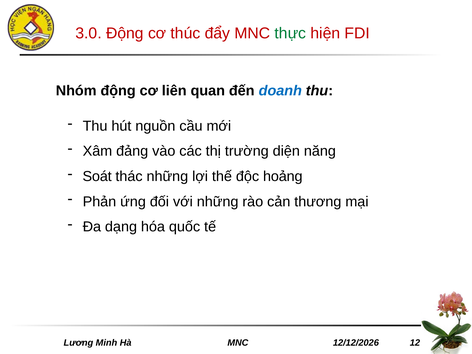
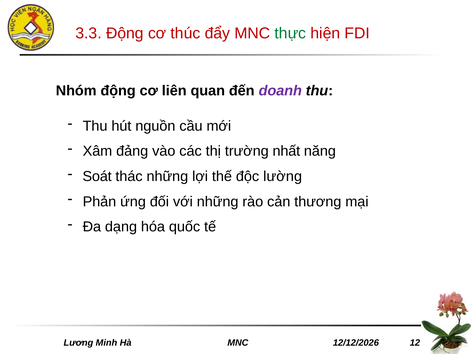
3.0: 3.0 -> 3.3
doanh colour: blue -> purple
diện: diện -> nhất
hoảng: hoảng -> lường
